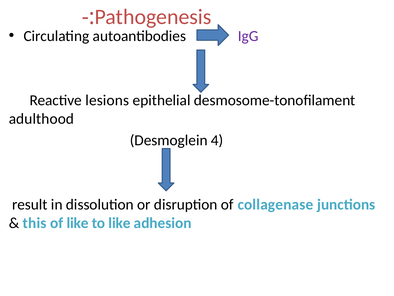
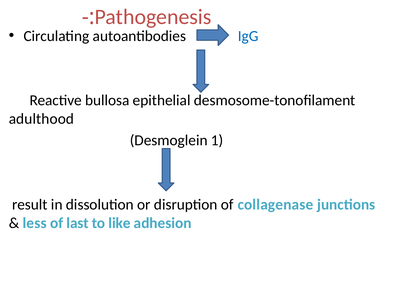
IgG colour: purple -> blue
lesions: lesions -> bullosa
4: 4 -> 1
this: this -> less
of like: like -> last
